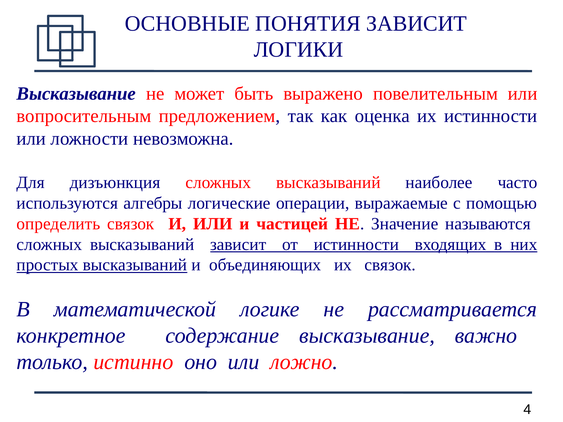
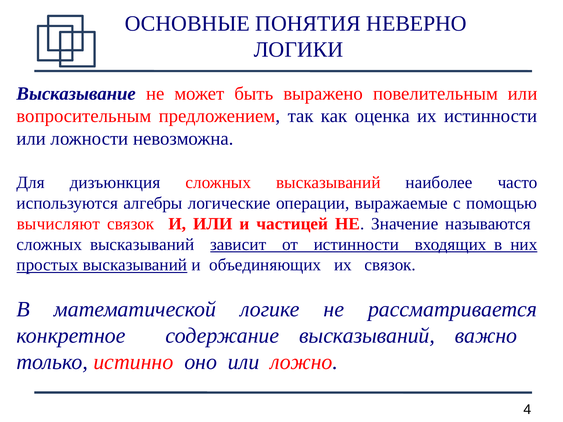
ПОНЯТИЯ ЗАВИСИТ: ЗАВИСИТ -> НЕВЕРНО
определить: определить -> вычисляют
содержание высказывание: высказывание -> высказываний
